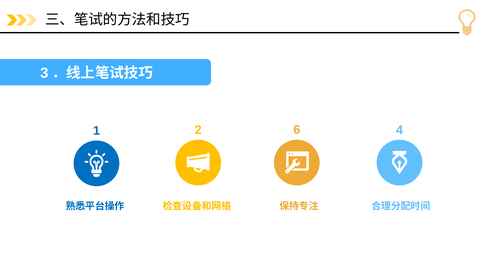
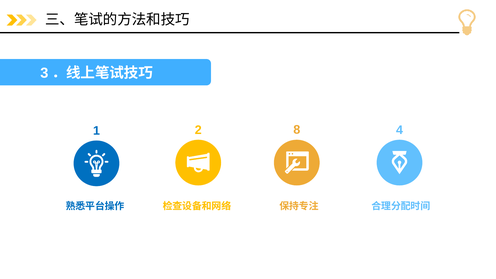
6: 6 -> 8
